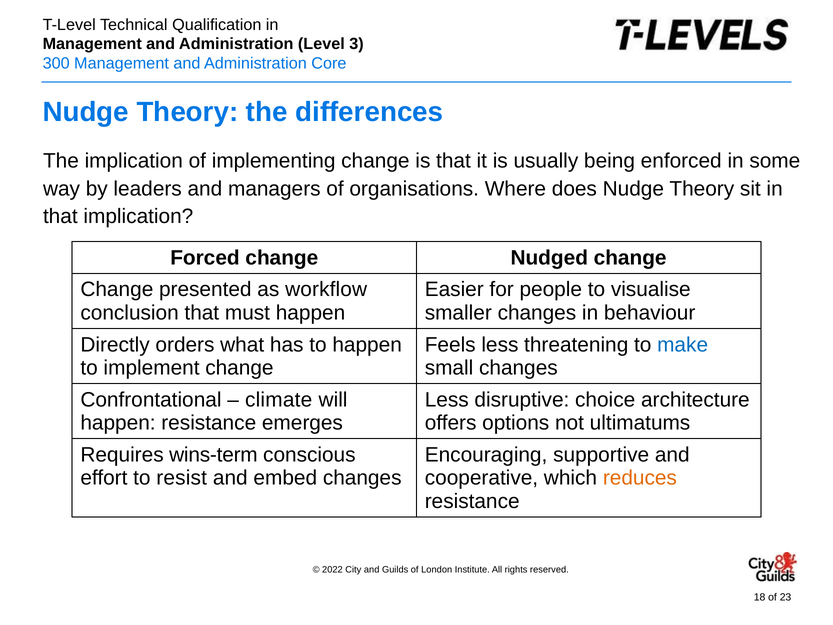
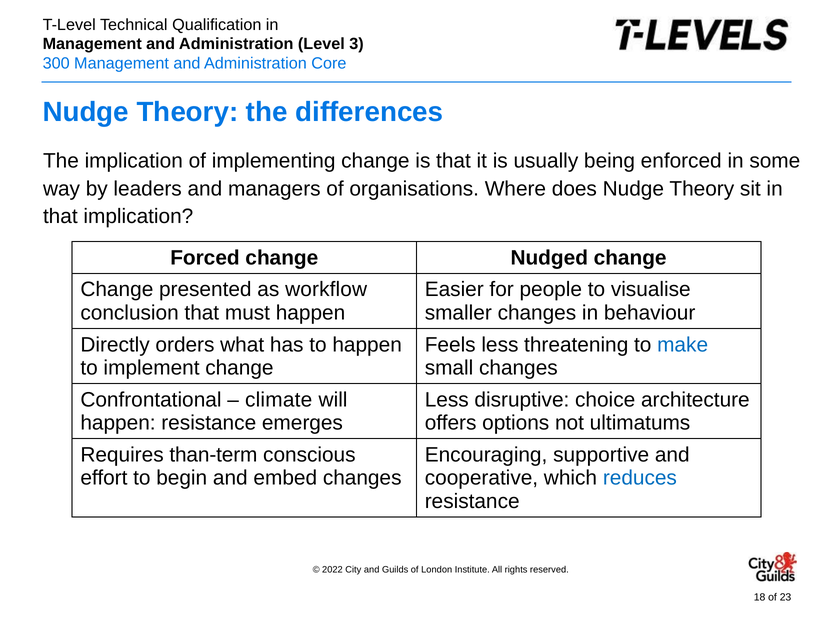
wins-term: wins-term -> than-term
resist: resist -> begin
reduces colour: orange -> blue
